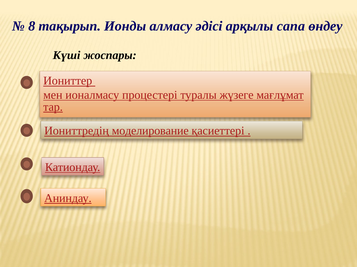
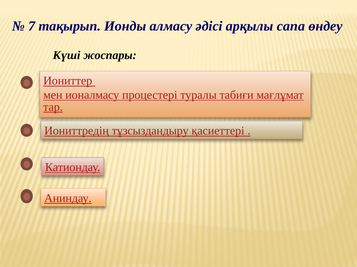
8: 8 -> 7
жүзеге: жүзеге -> табиғи
моделирование: моделирование -> тұзсыздандыру
